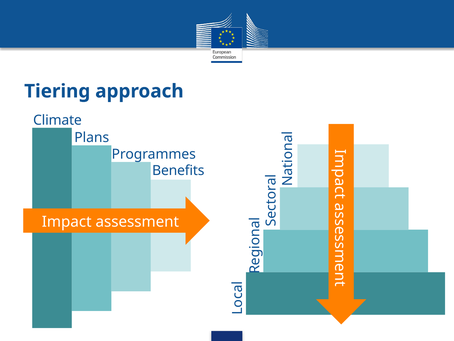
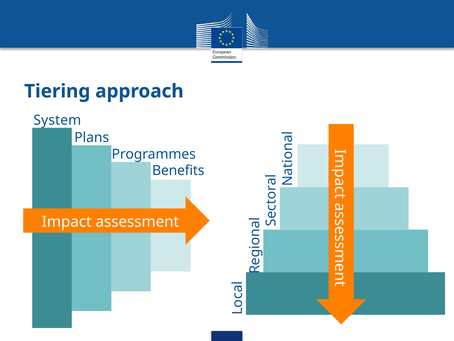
Climate: Climate -> System
